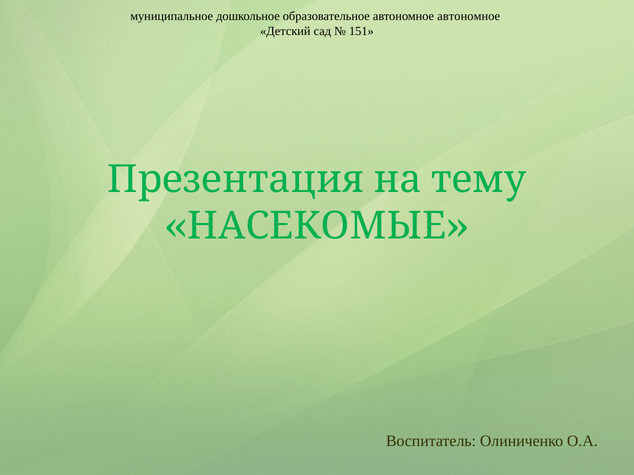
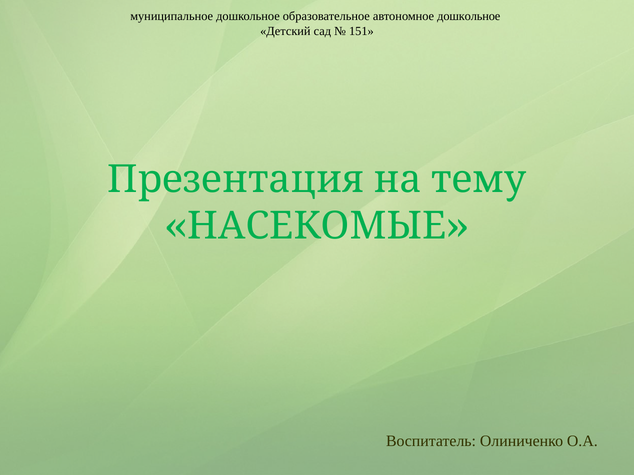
автономное автономное: автономное -> дошкольное
